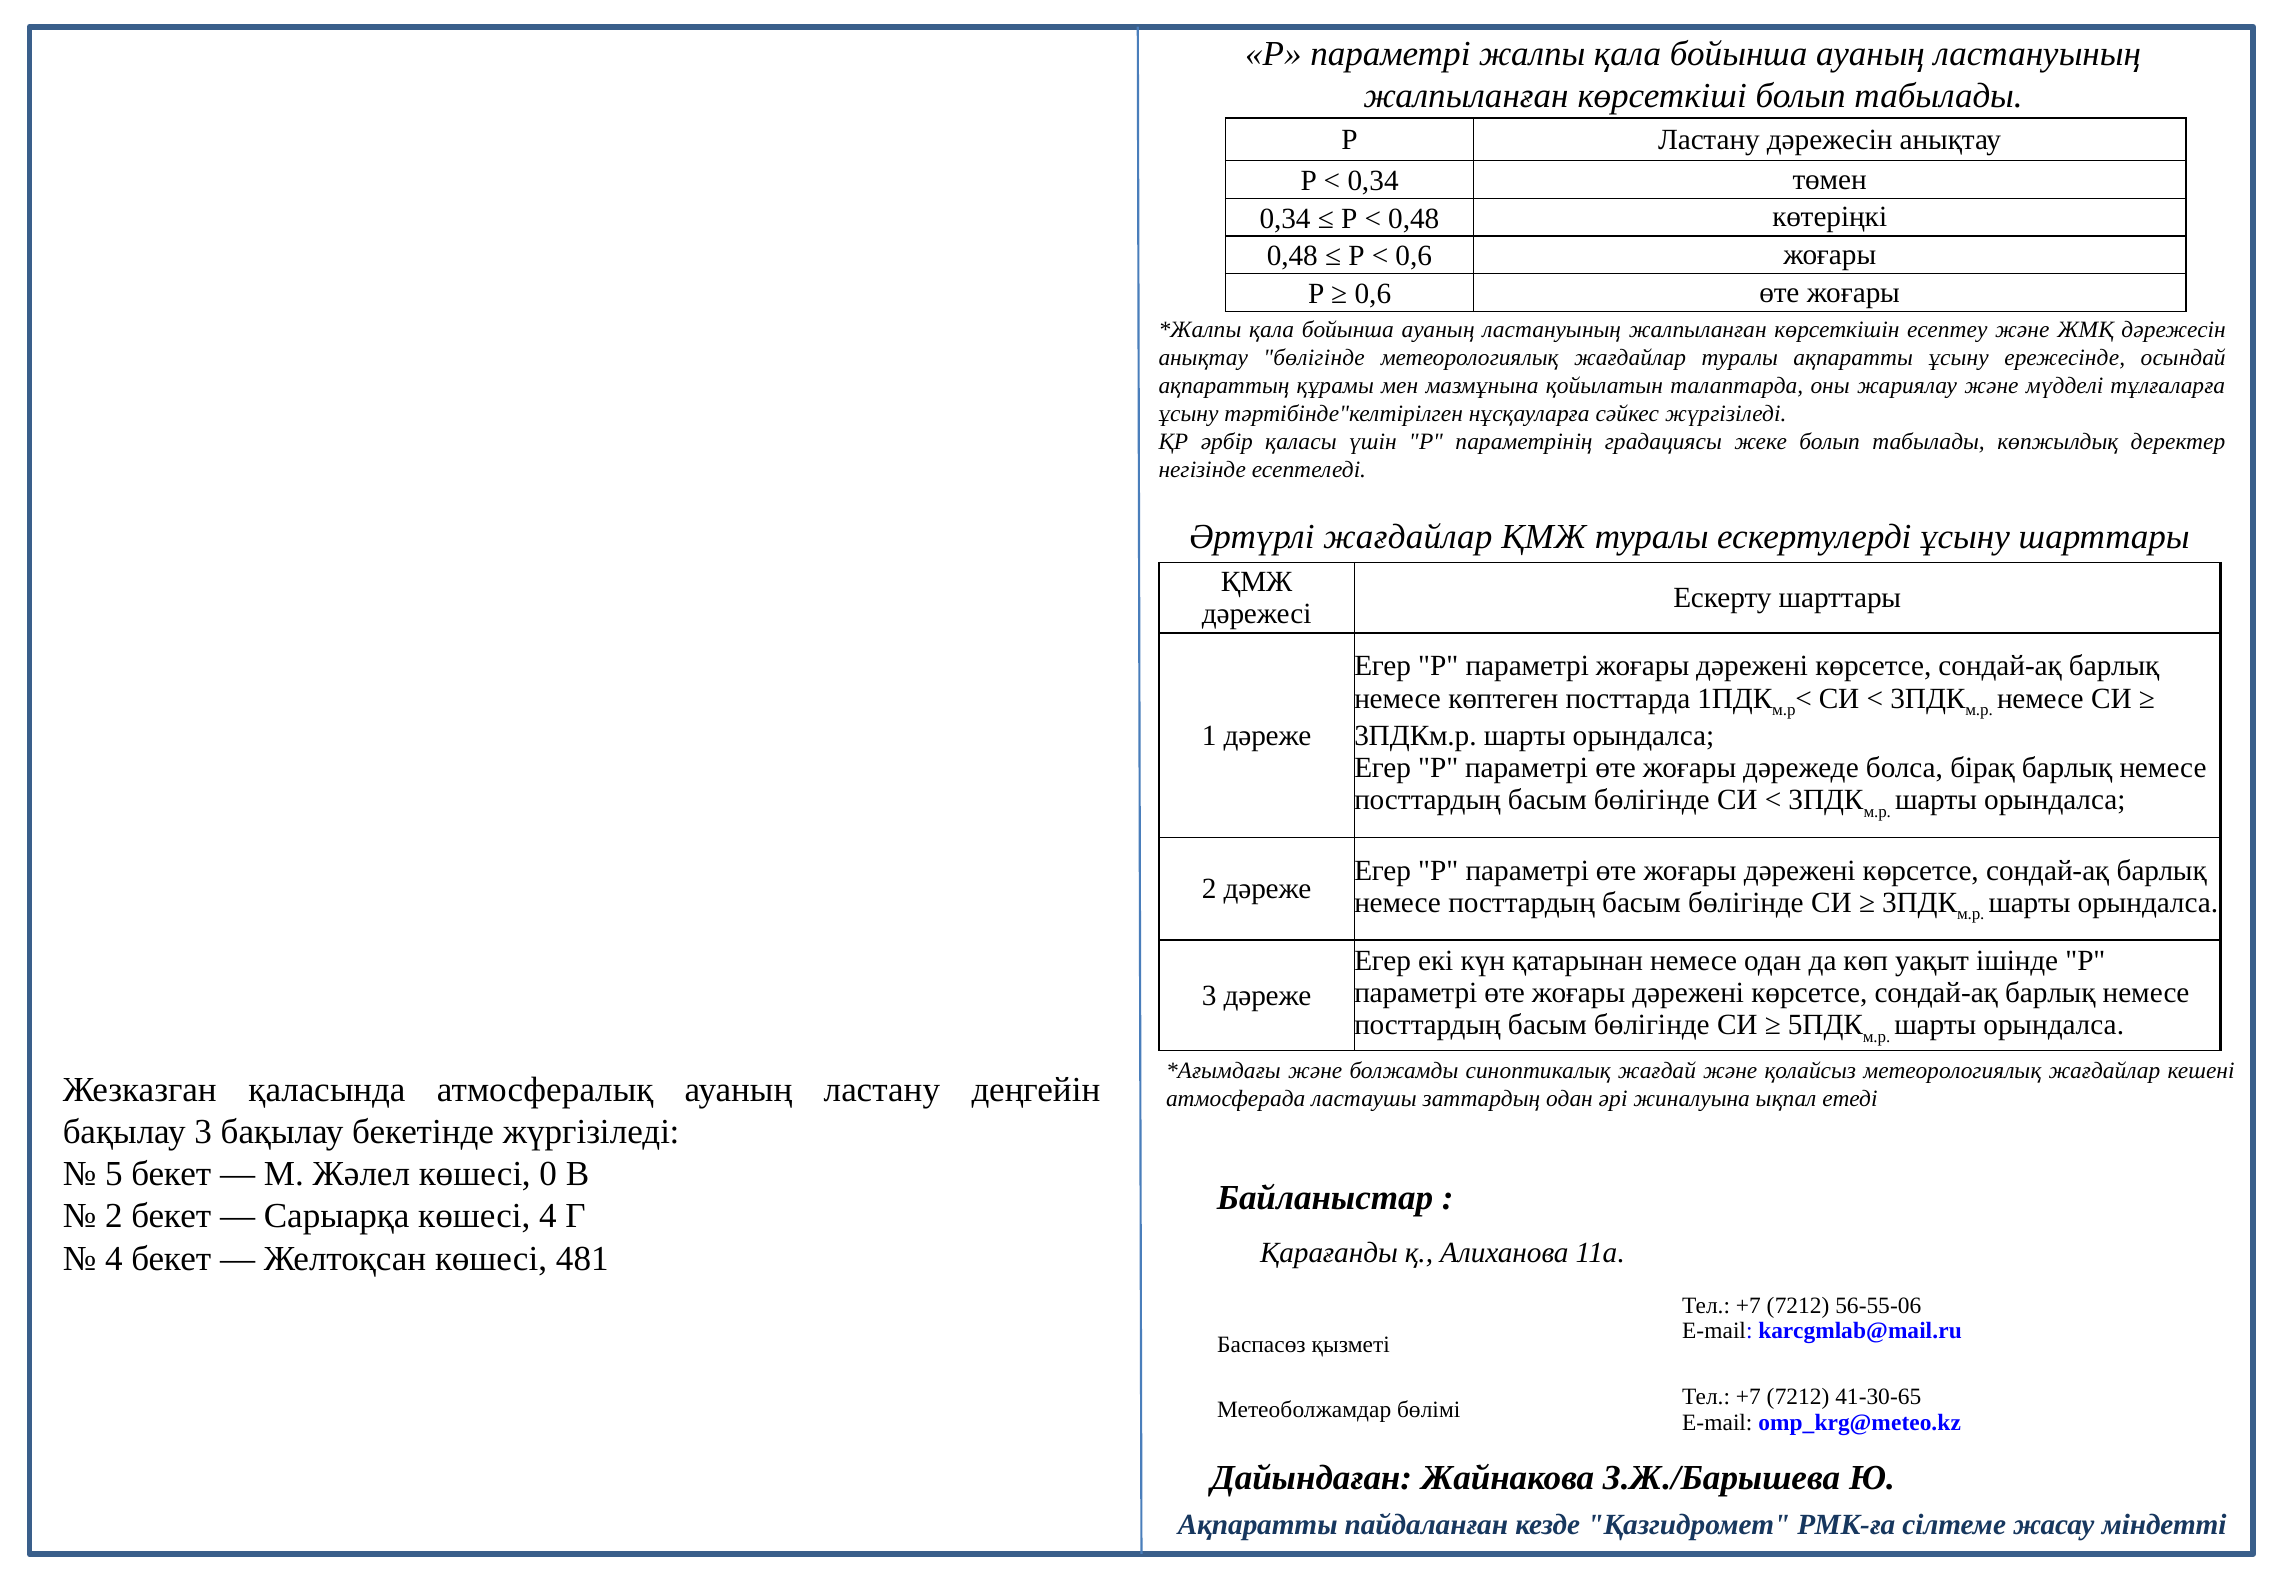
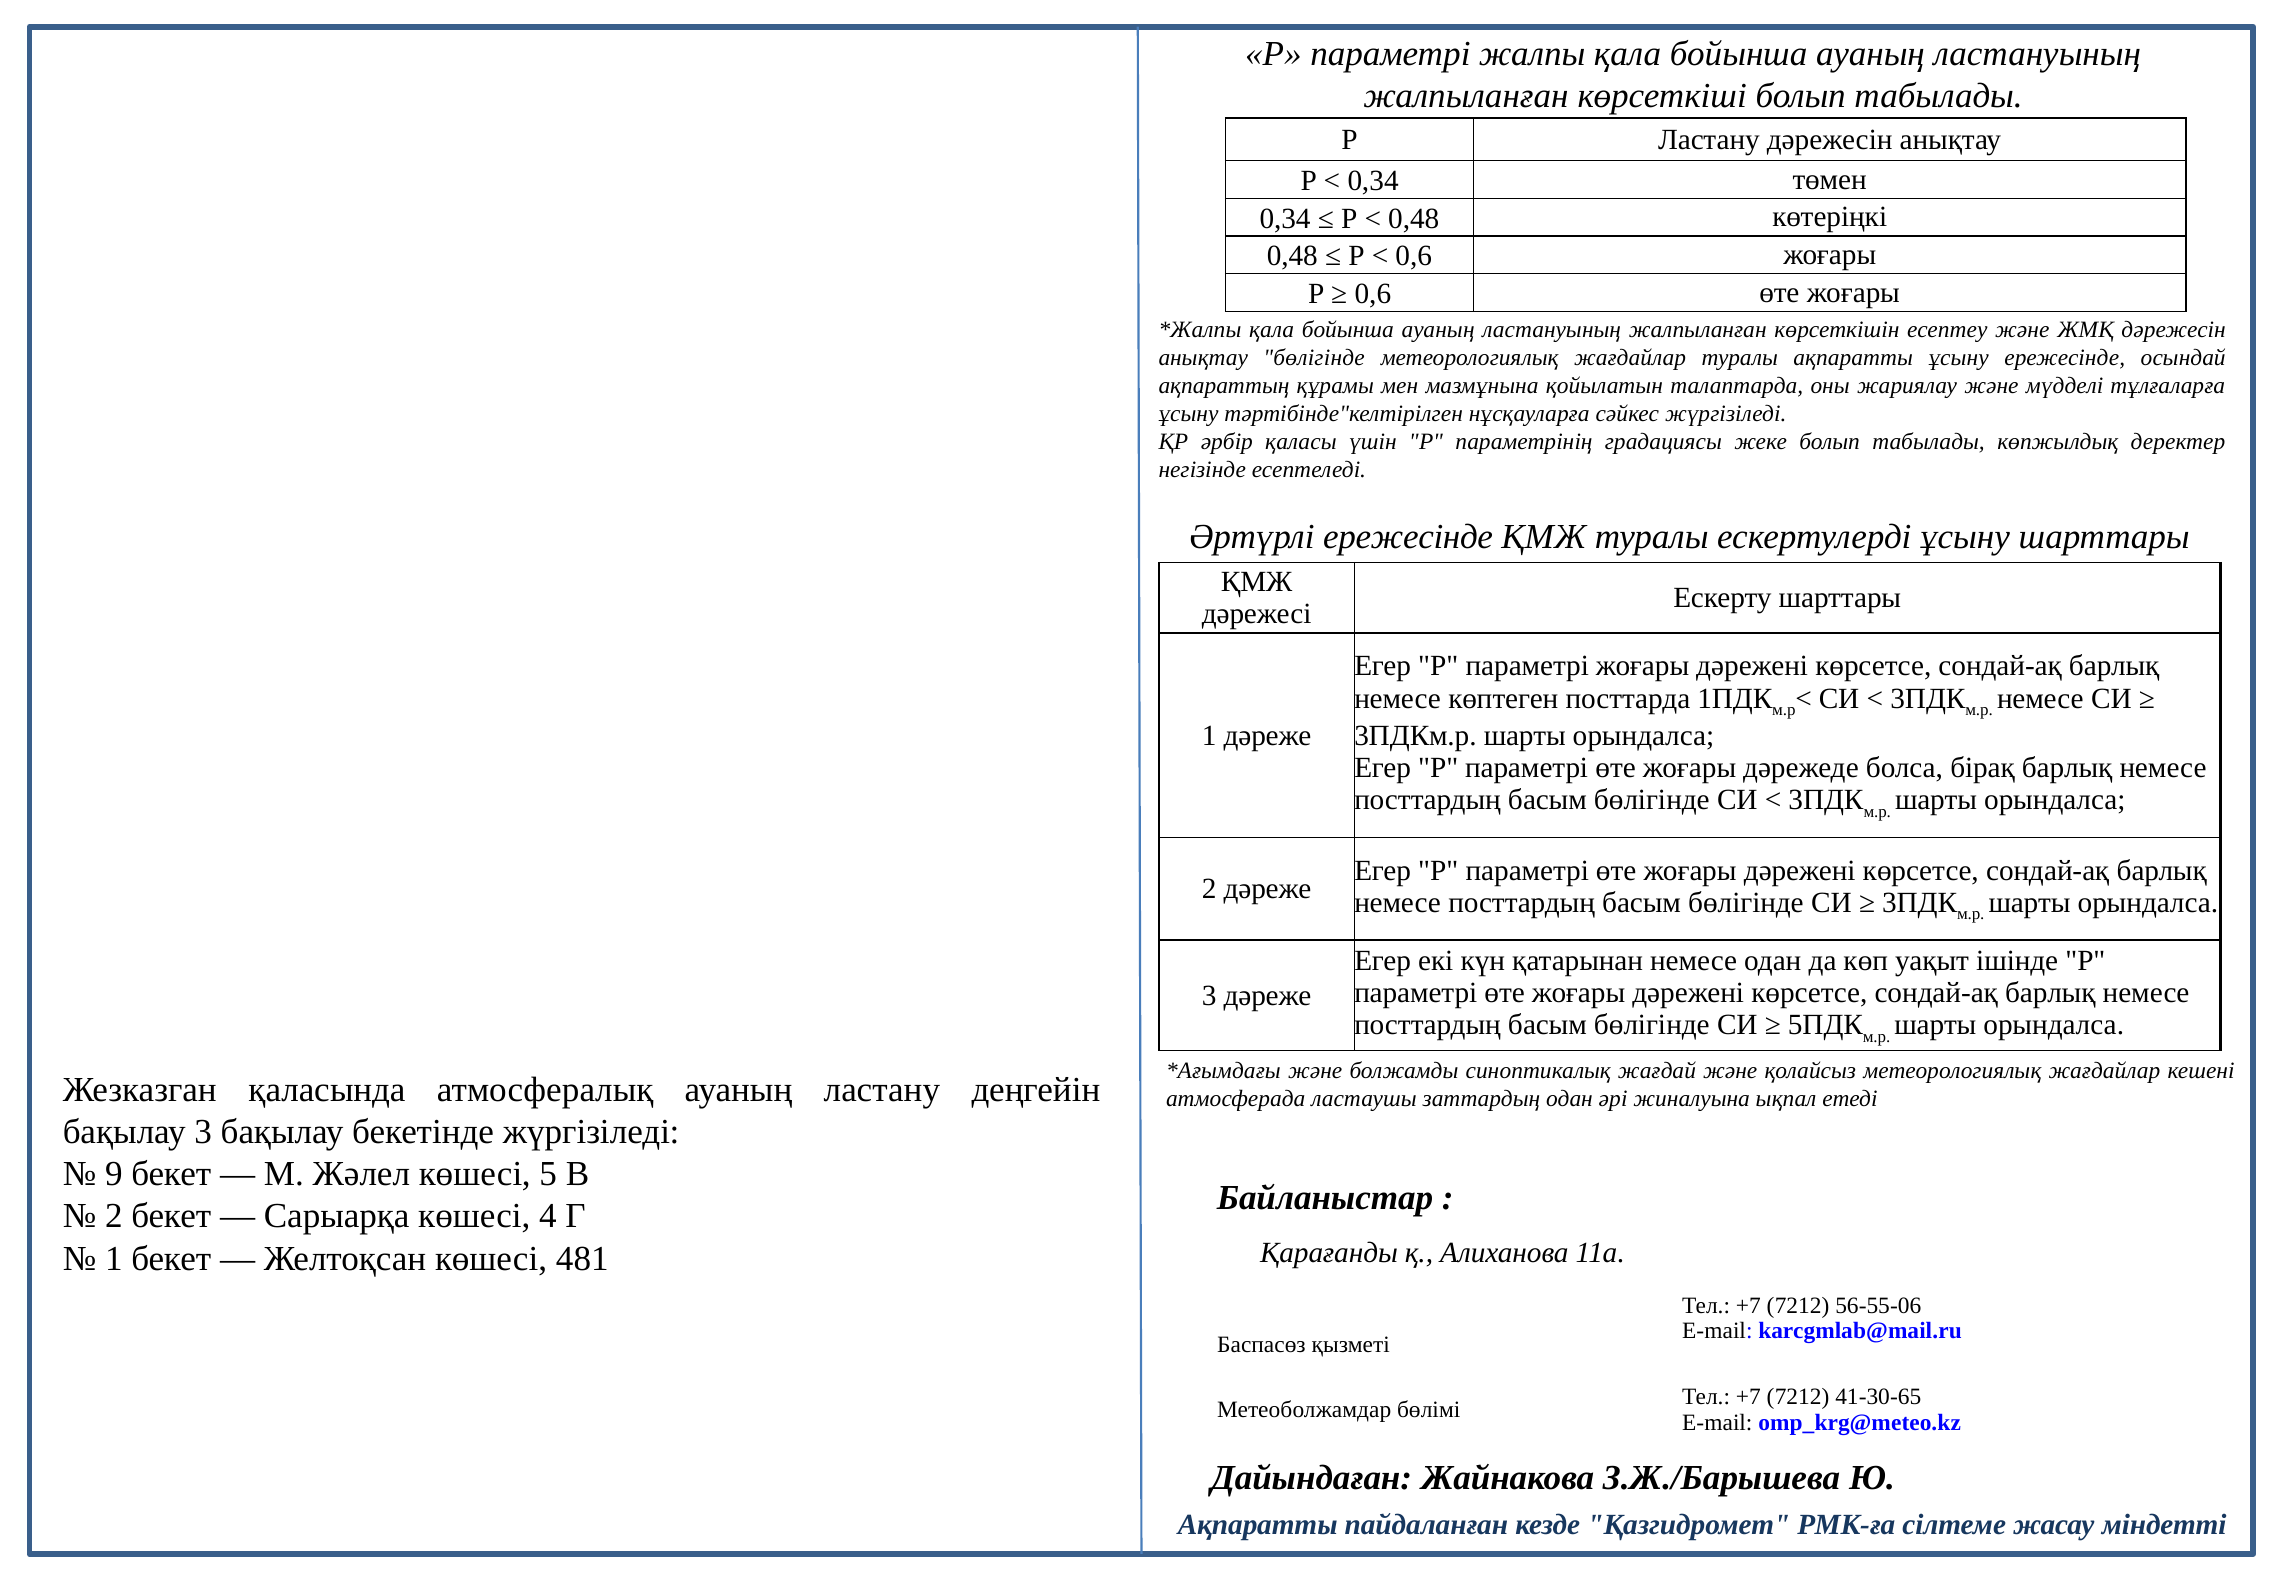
Әртүрлі жағдайлар: жағдайлар -> ережесінде
5: 5 -> 9
0: 0 -> 5
4 at (114, 1258): 4 -> 1
